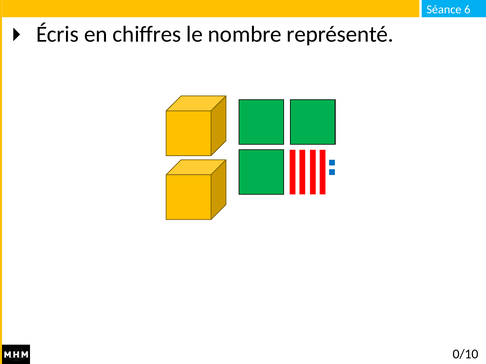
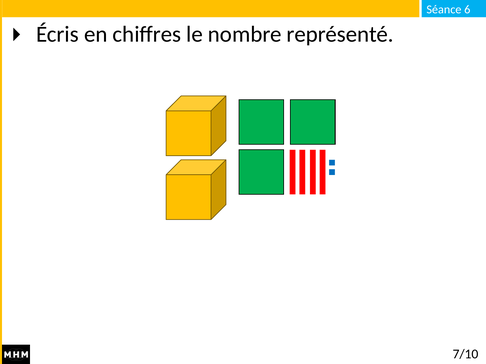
0/10: 0/10 -> 7/10
